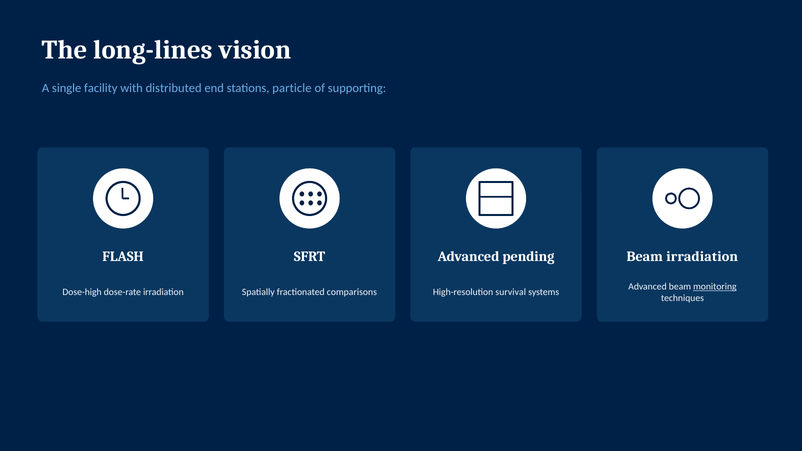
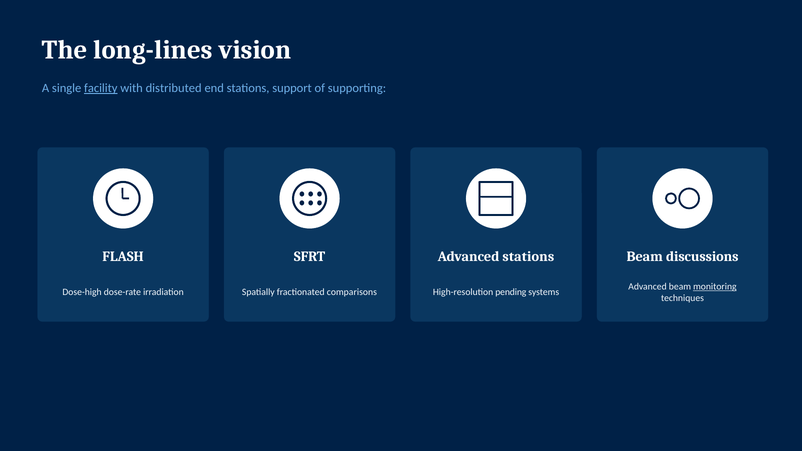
facility underline: none -> present
particle: particle -> support
Advanced pending: pending -> stations
Beam irradiation: irradiation -> discussions
survival: survival -> pending
